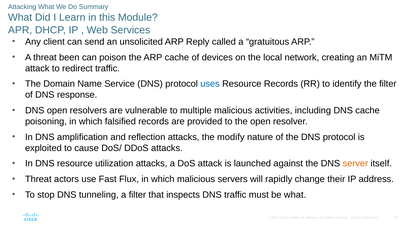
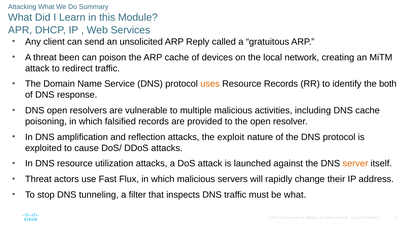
uses colour: blue -> orange
the filter: filter -> both
modify: modify -> exploit
